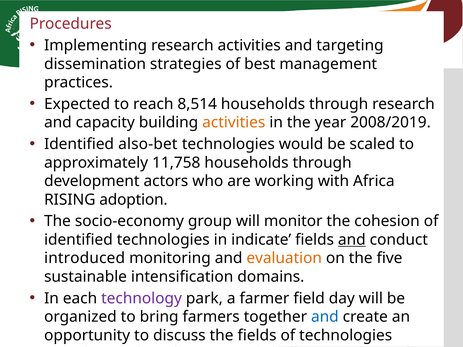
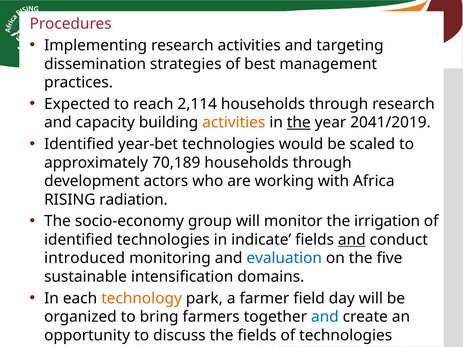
8,514: 8,514 -> 2,114
the at (299, 123) underline: none -> present
2008/2019: 2008/2019 -> 2041/2019
also-bet: also-bet -> year-bet
11,758: 11,758 -> 70,189
adoption: adoption -> radiation
cohesion: cohesion -> irrigation
evaluation colour: orange -> blue
technology colour: purple -> orange
